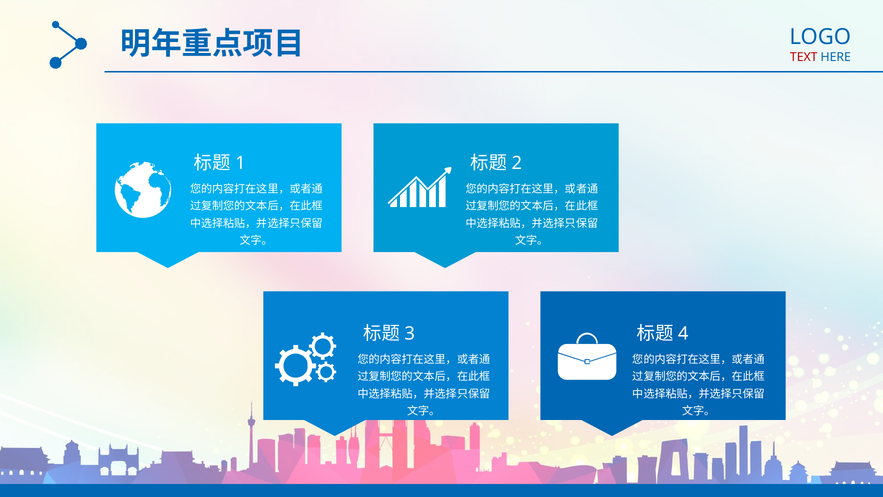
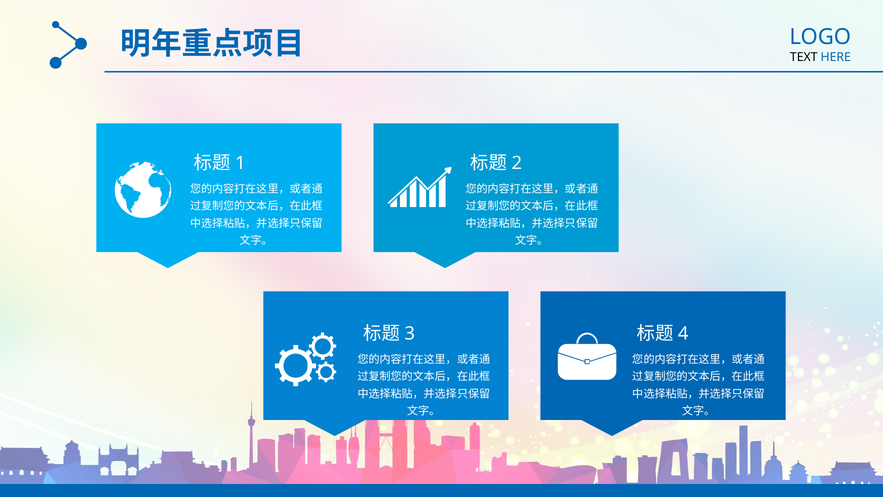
TEXT colour: red -> black
